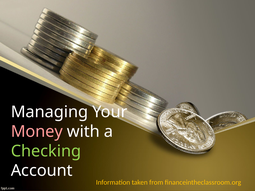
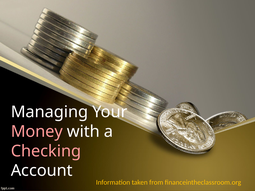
Checking colour: light green -> pink
